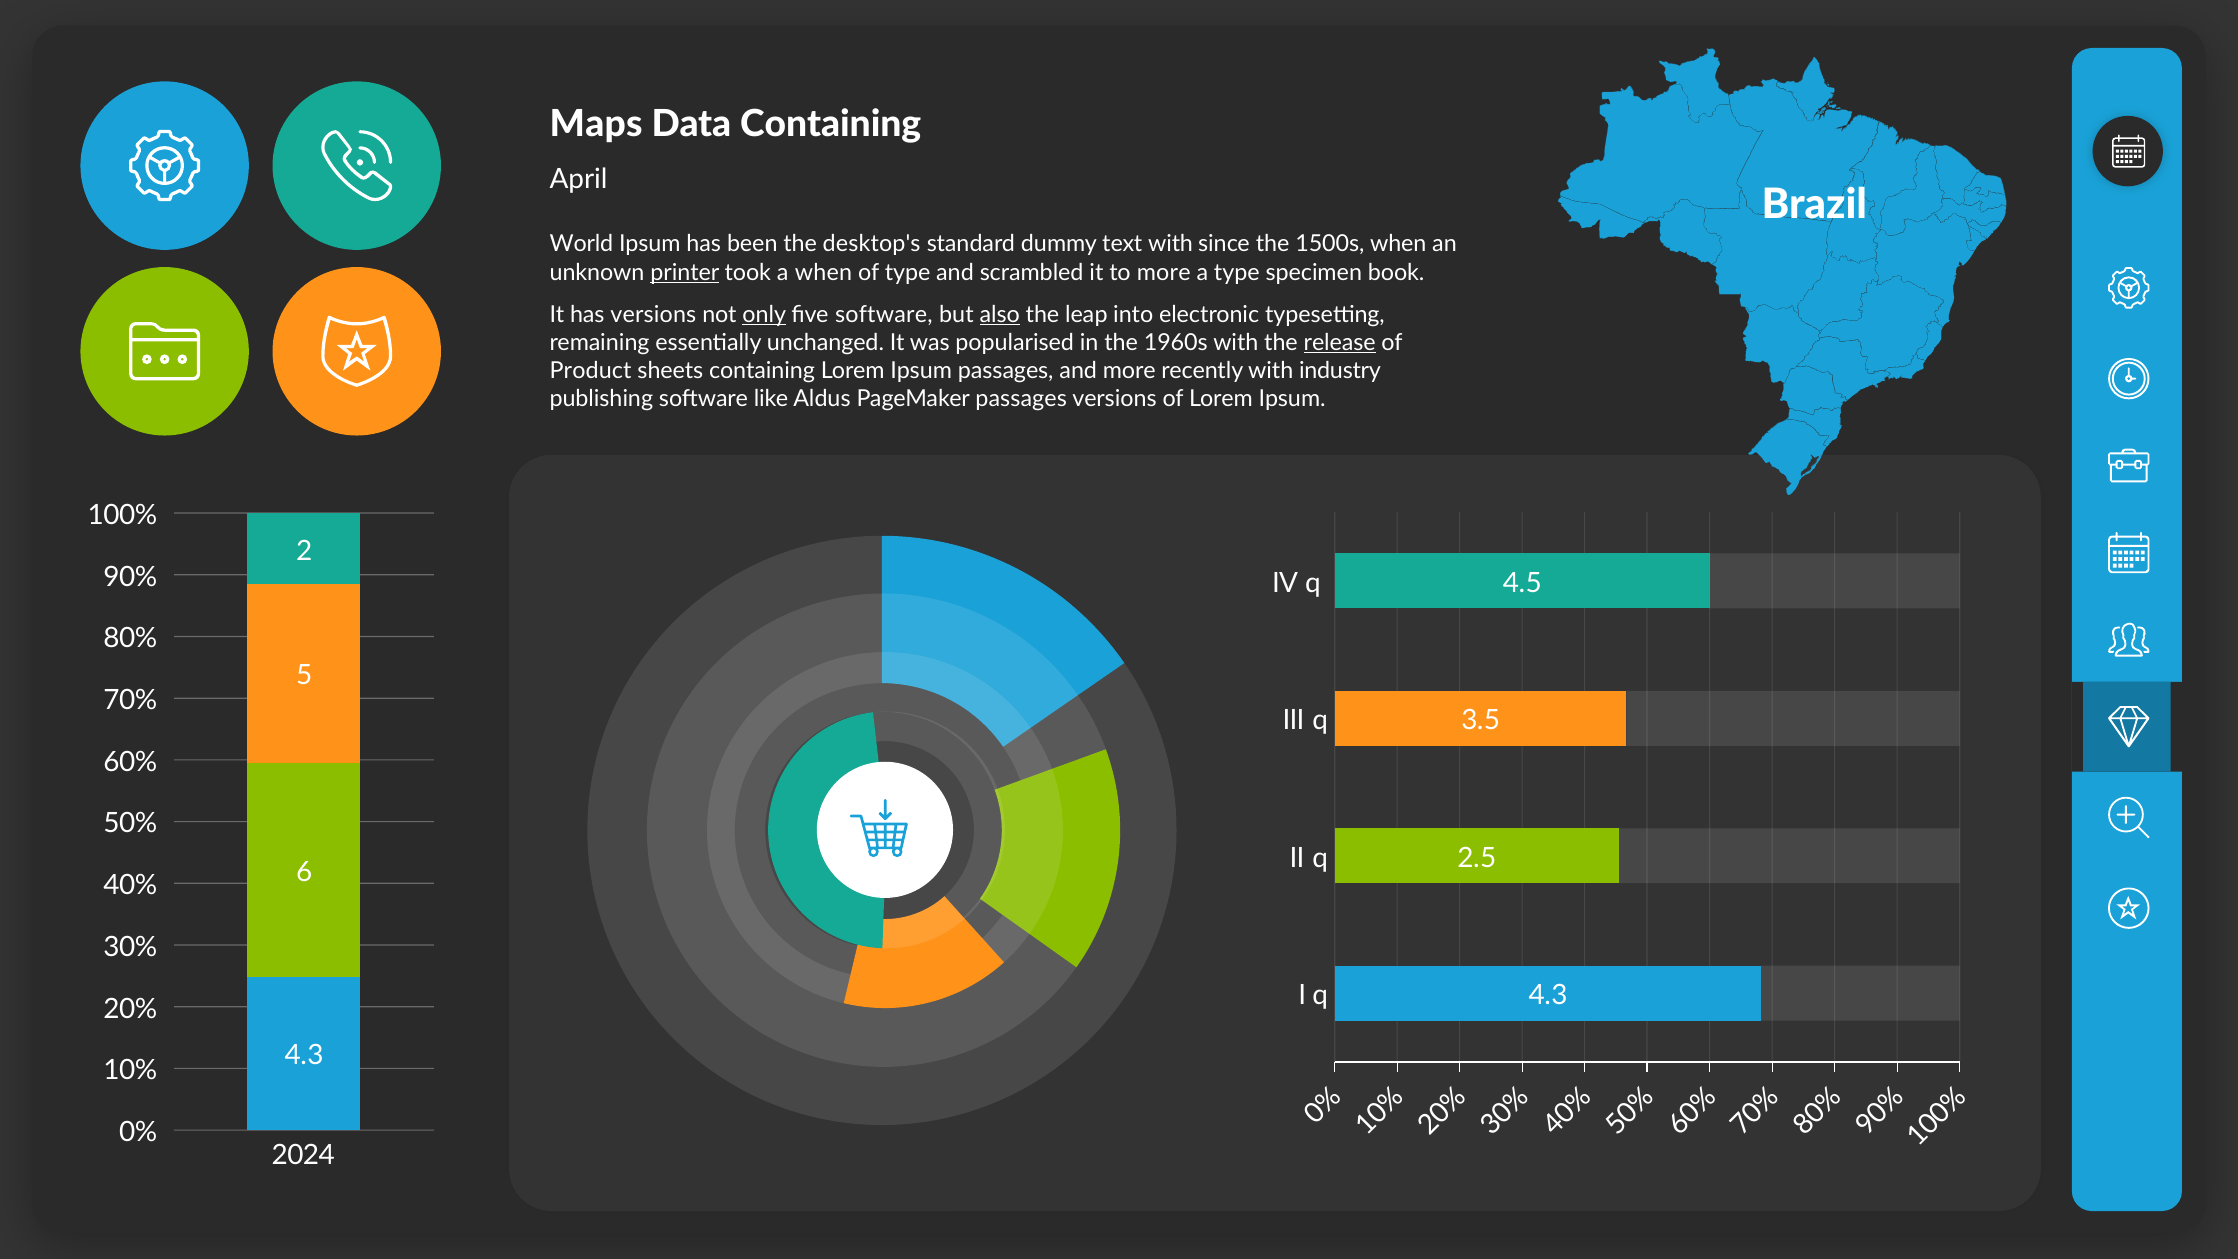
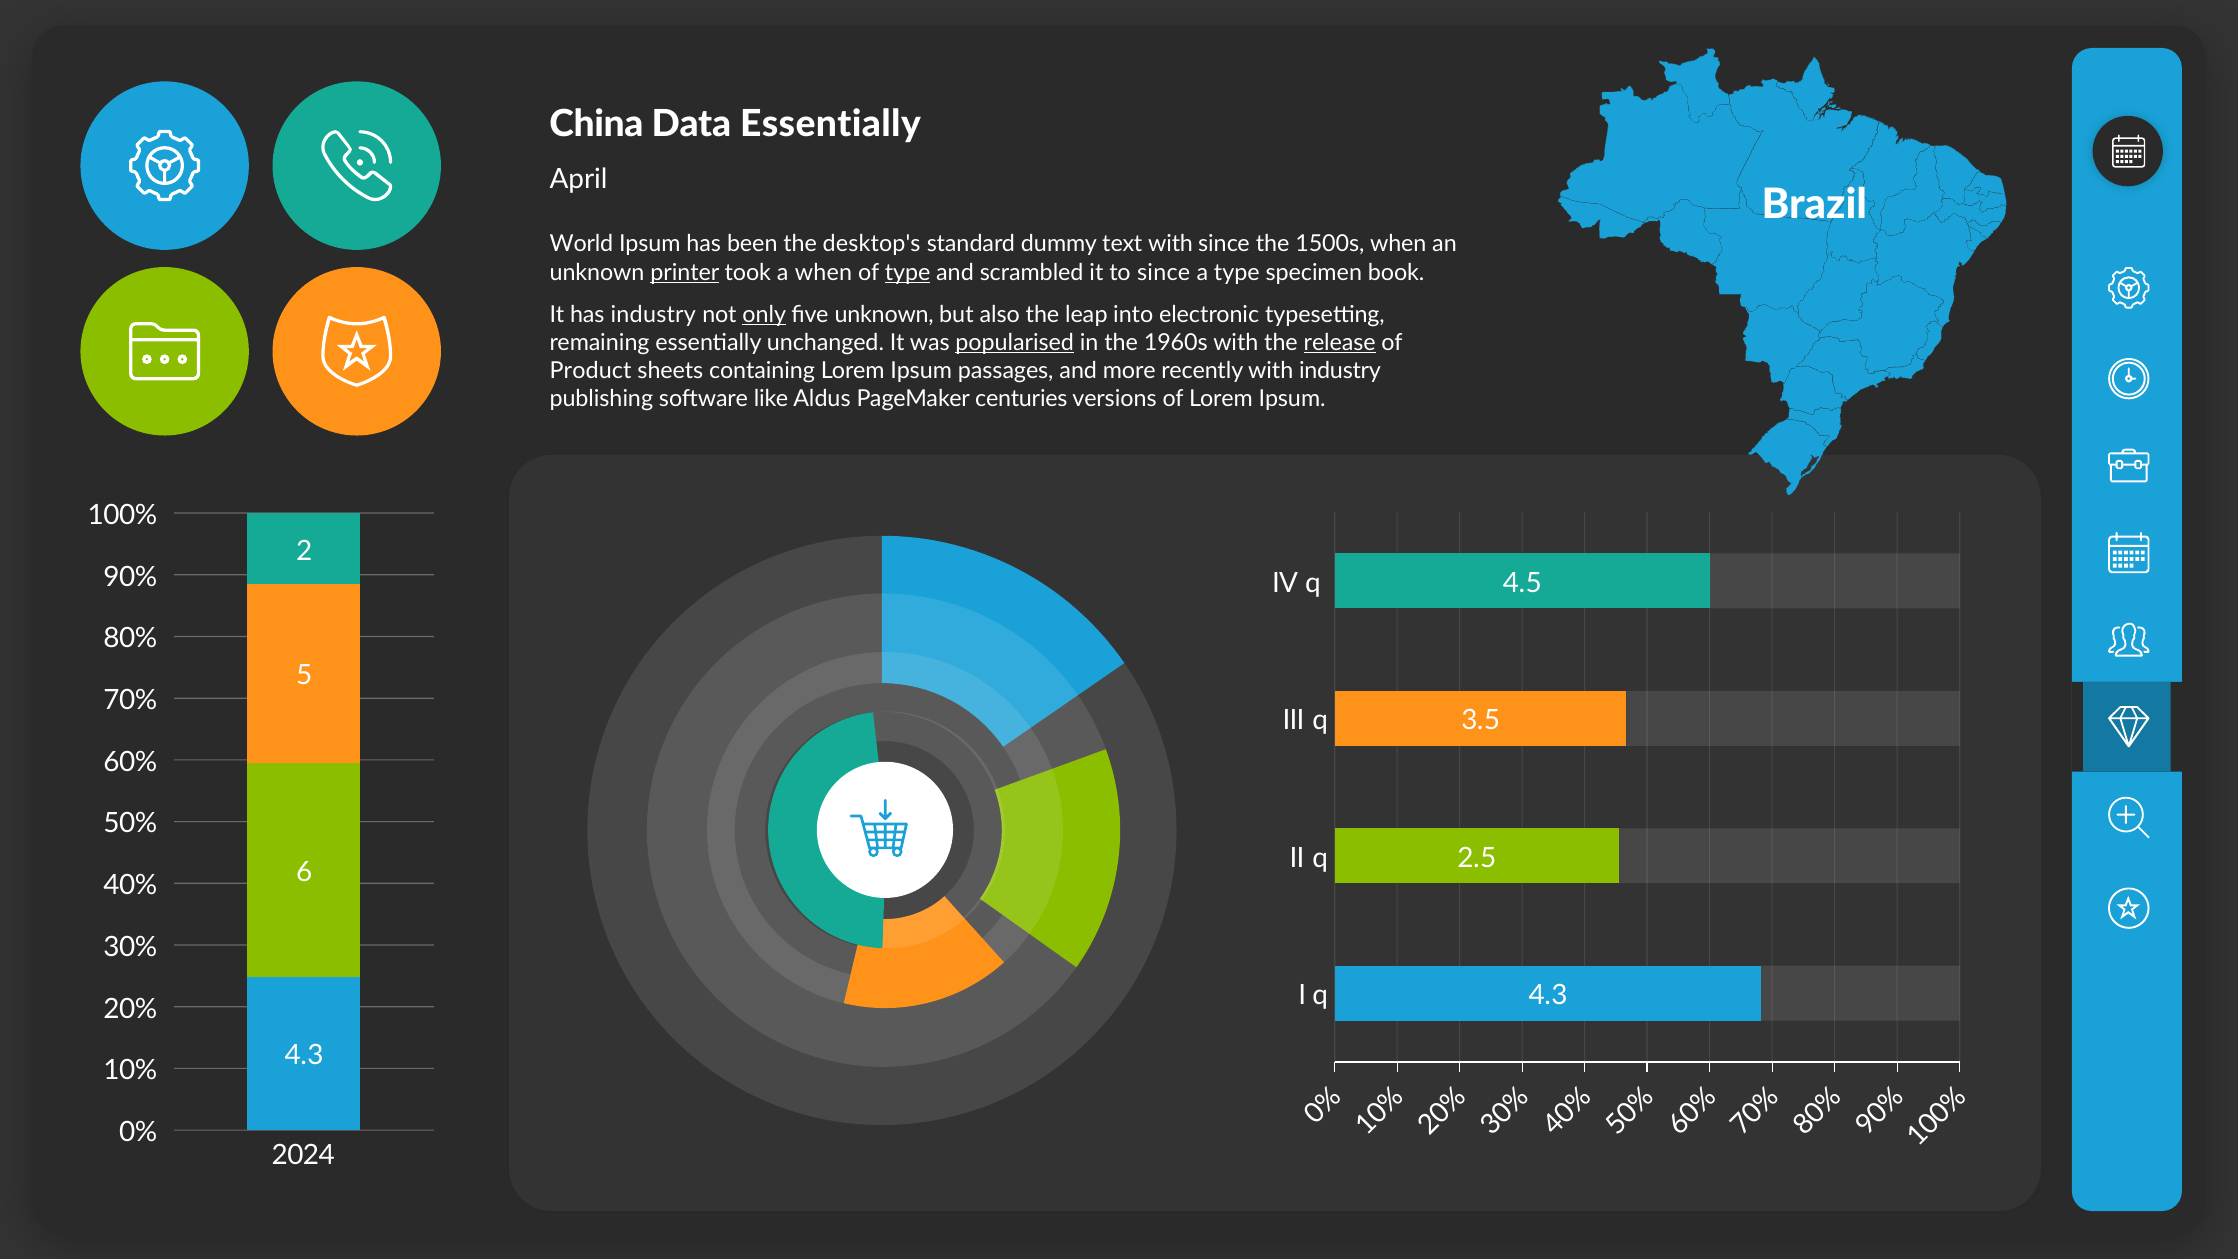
Maps: Maps -> China
Data Containing: Containing -> Essentially
type at (908, 272) underline: none -> present
to more: more -> since
has versions: versions -> industry
five software: software -> unknown
also underline: present -> none
popularised underline: none -> present
PageMaker passages: passages -> centuries
